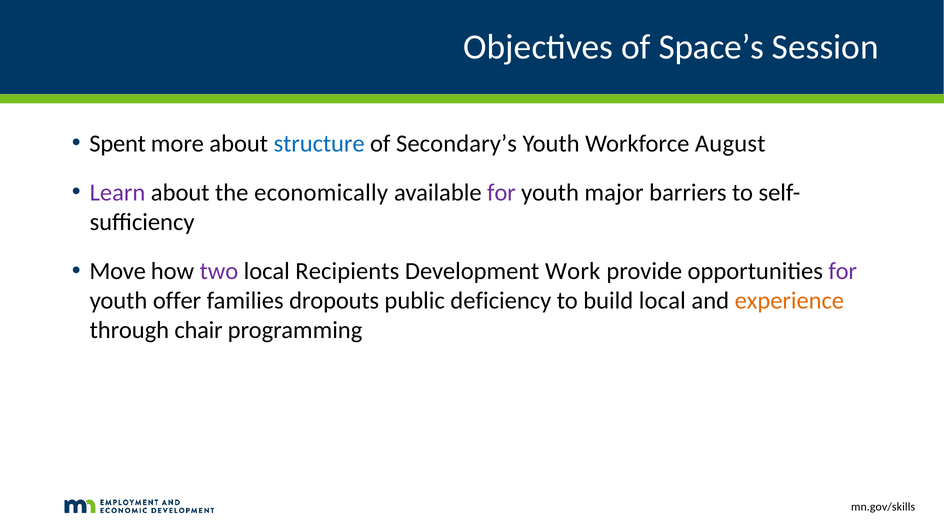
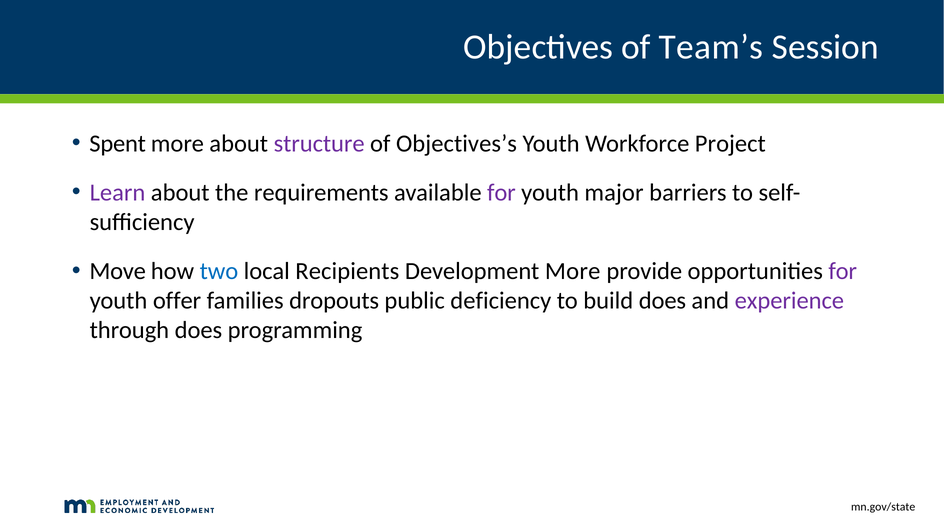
Space’s: Space’s -> Team’s
structure colour: blue -> purple
Secondary’s: Secondary’s -> Objectives’s
August: August -> Project
economically: economically -> requirements
two colour: purple -> blue
Development Work: Work -> More
build local: local -> does
experience colour: orange -> purple
through chair: chair -> does
mn.gov/skills: mn.gov/skills -> mn.gov/state
